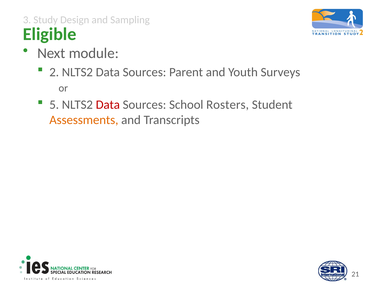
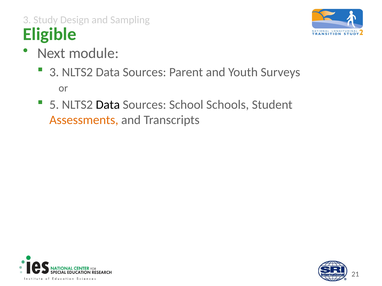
2 at (54, 72): 2 -> 3
Data at (108, 105) colour: red -> black
Rosters: Rosters -> Schools
